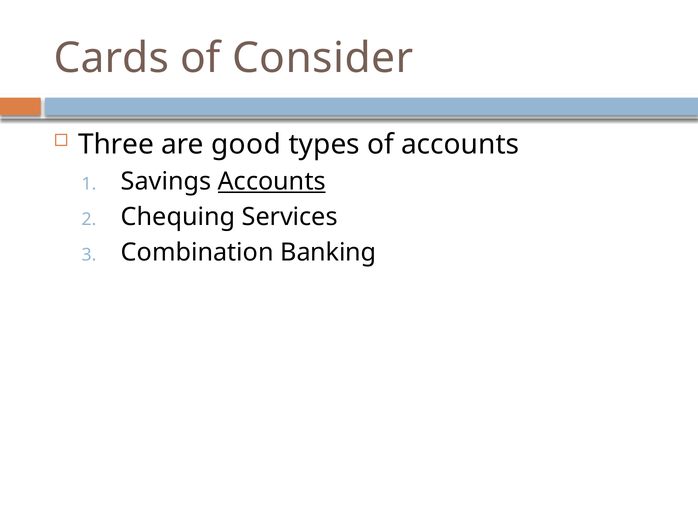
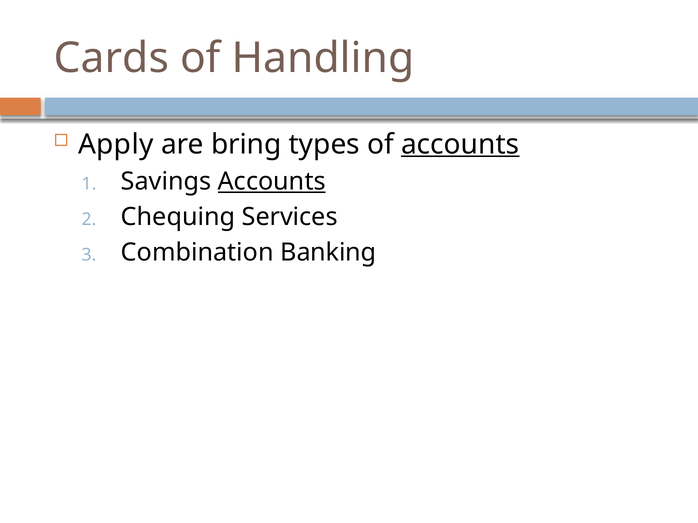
Consider: Consider -> Handling
Three: Three -> Apply
good: good -> bring
accounts at (460, 144) underline: none -> present
